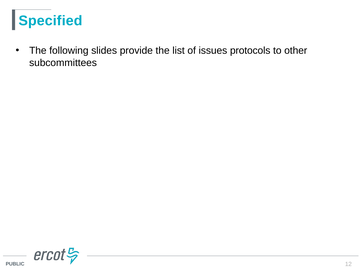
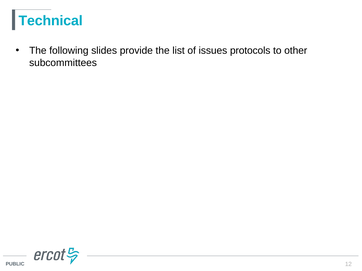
Specified: Specified -> Technical
